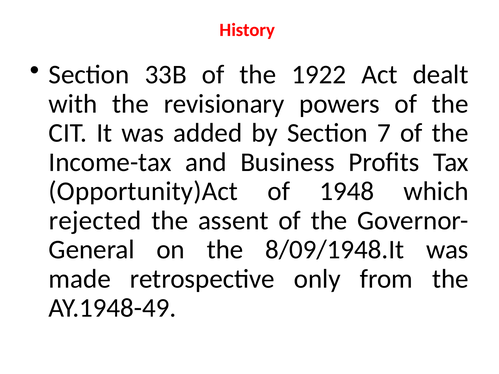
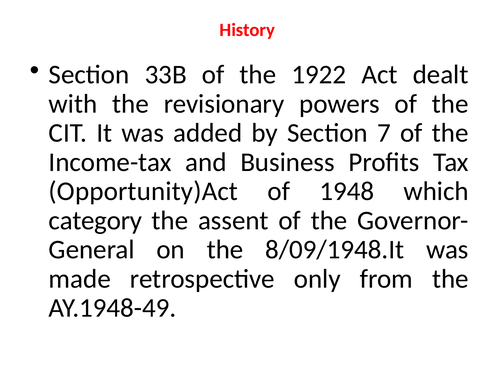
rejected: rejected -> category
